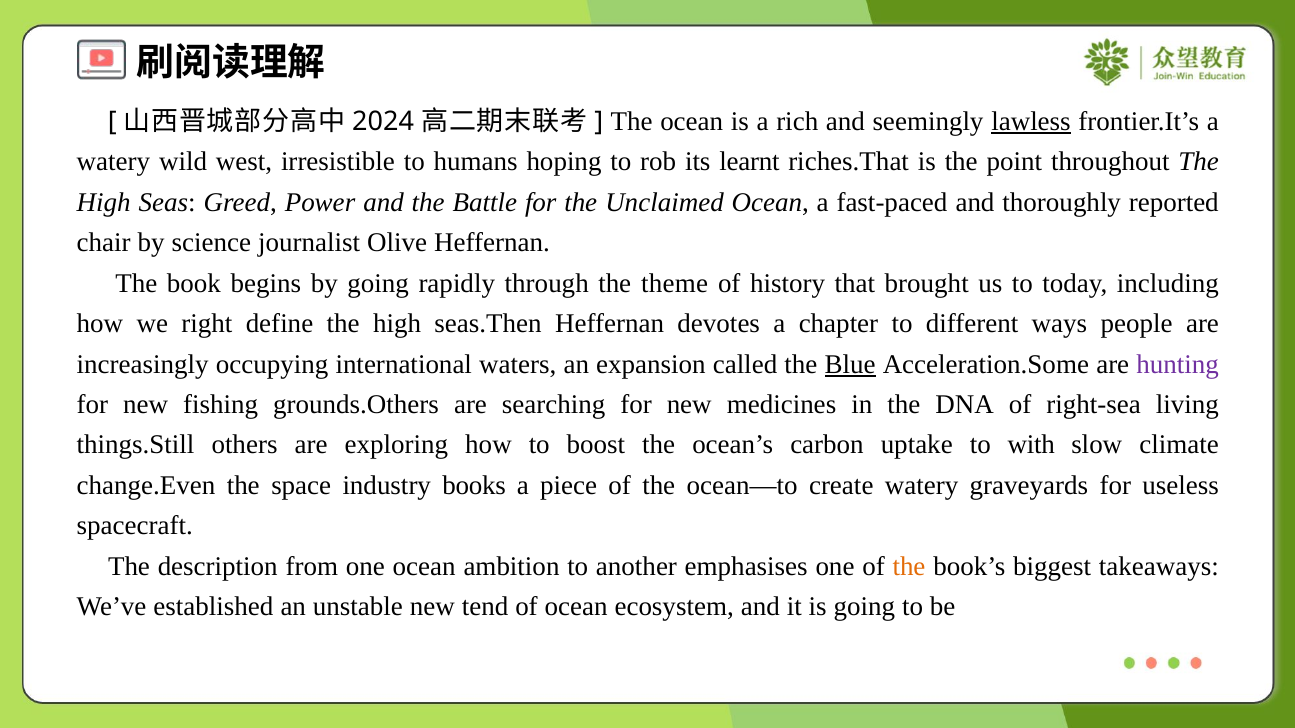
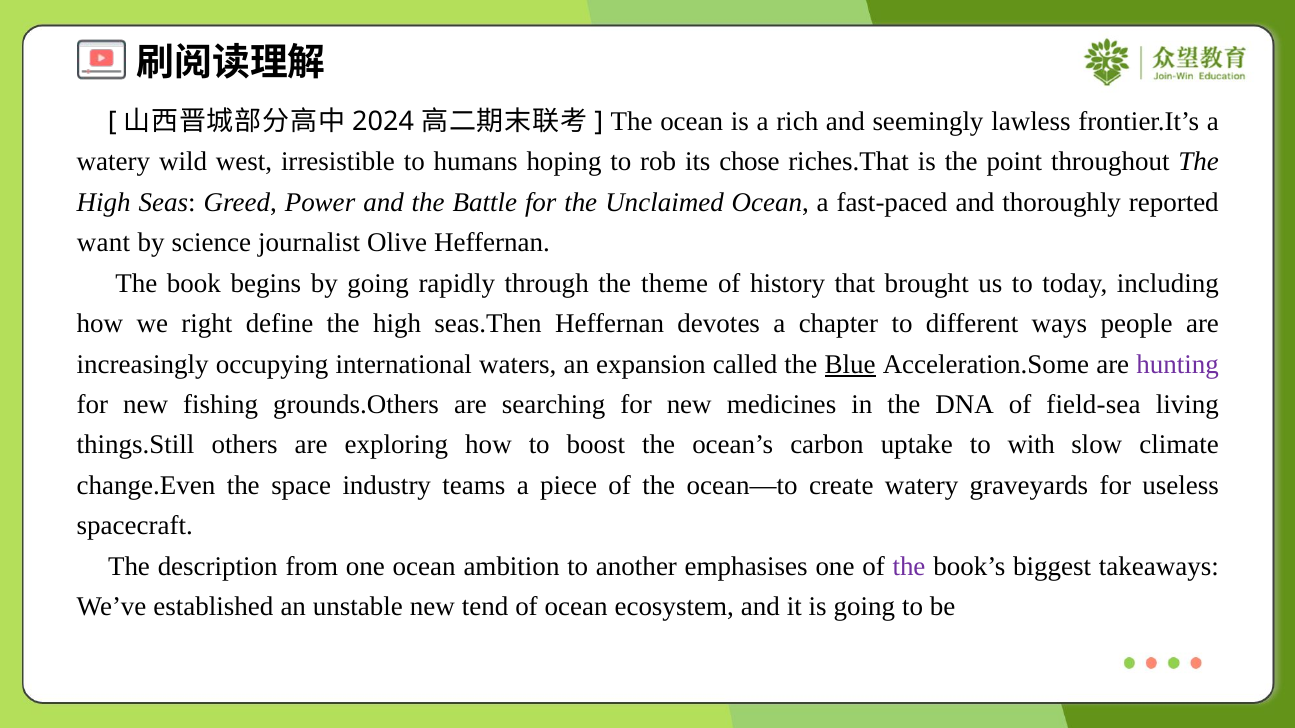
lawless underline: present -> none
learnt: learnt -> chose
chair: chair -> want
right-sea: right-sea -> field-sea
books: books -> teams
the at (909, 567) colour: orange -> purple
